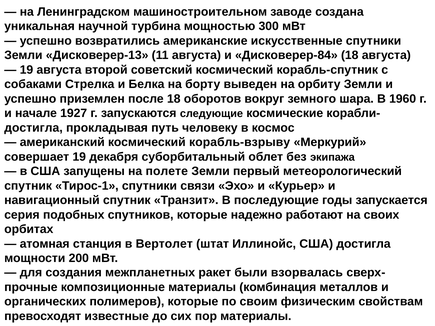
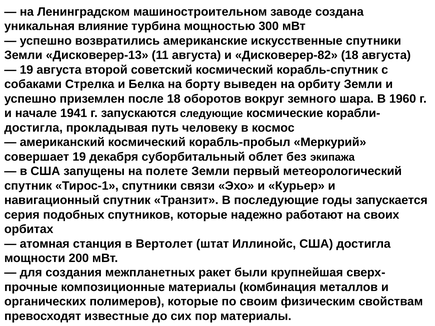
научной: научной -> влияние
Дисковерер-84: Дисковерер-84 -> Дисковерер-82
1927: 1927 -> 1941
корабль-взрыву: корабль-взрыву -> корабль-пробыл
взорвалась: взорвалась -> крупнейшая
